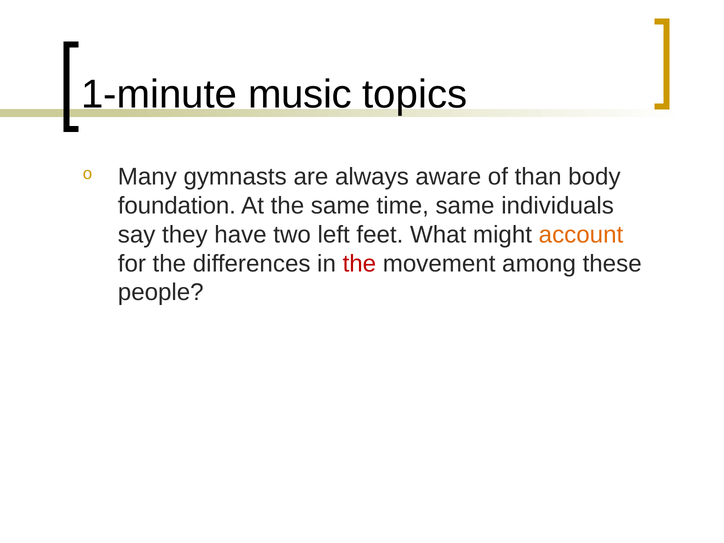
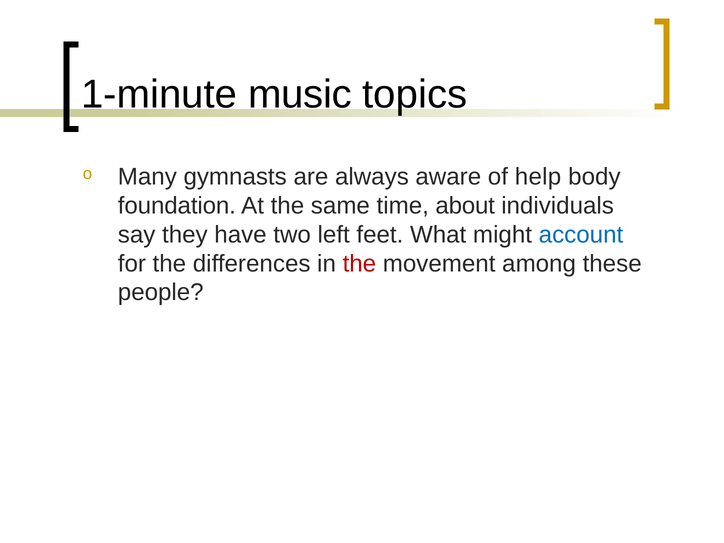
than: than -> help
time same: same -> about
account colour: orange -> blue
